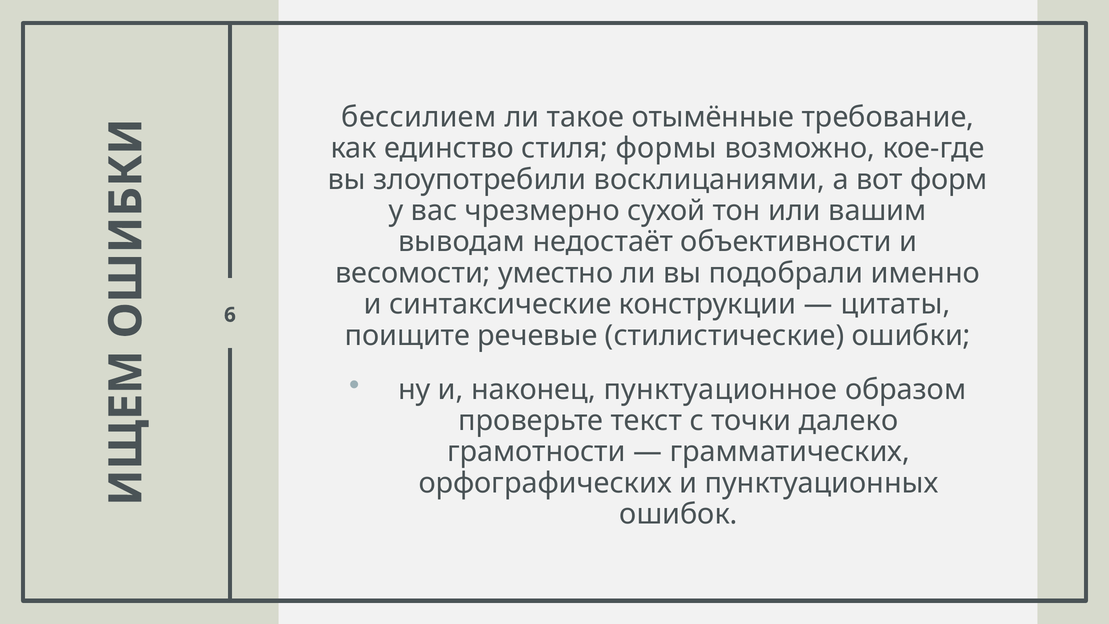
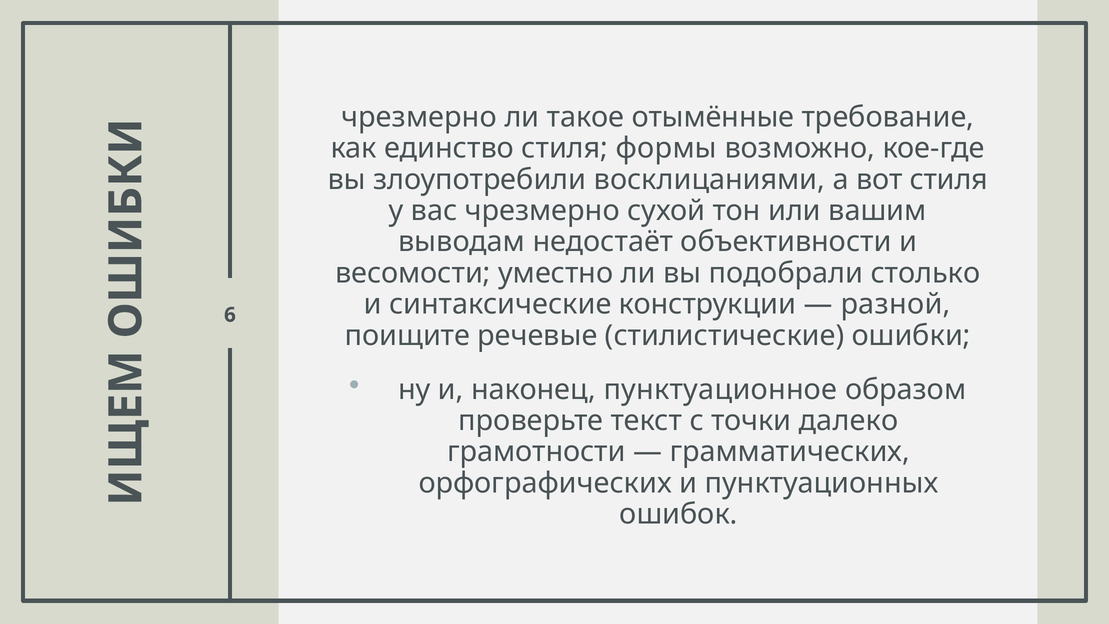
бессилием at (419, 117): бессилием -> чрезмерно
вот форм: форм -> стиля
именно: именно -> столько
цитаты: цитаты -> разной
